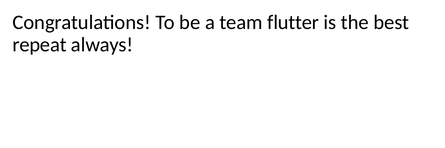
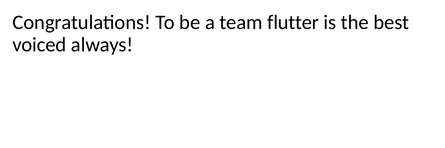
repeat: repeat -> voiced
